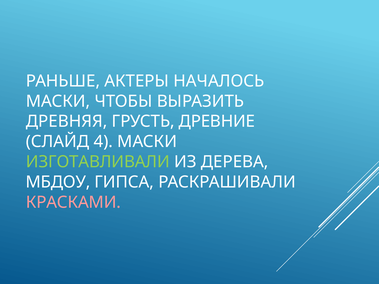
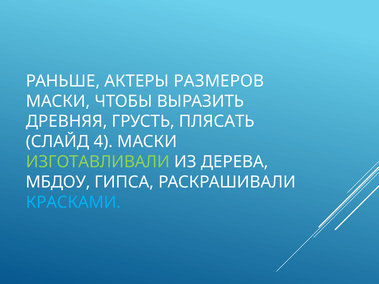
НАЧАЛОСЬ: НАЧАЛОСЬ -> РАЗМЕРОВ
ДРЕВНИЕ: ДРЕВНИЕ -> ПЛЯСАТЬ
КРАСКАМИ colour: pink -> light blue
